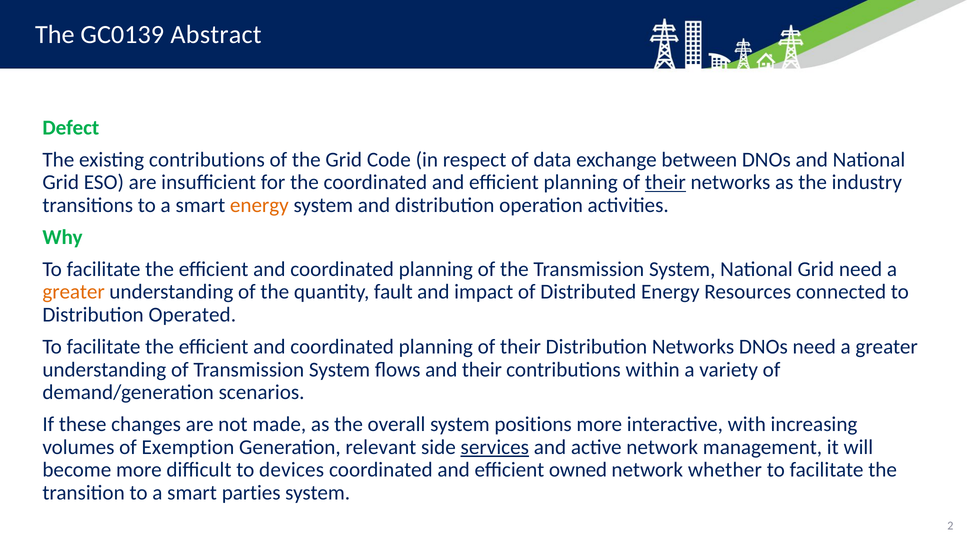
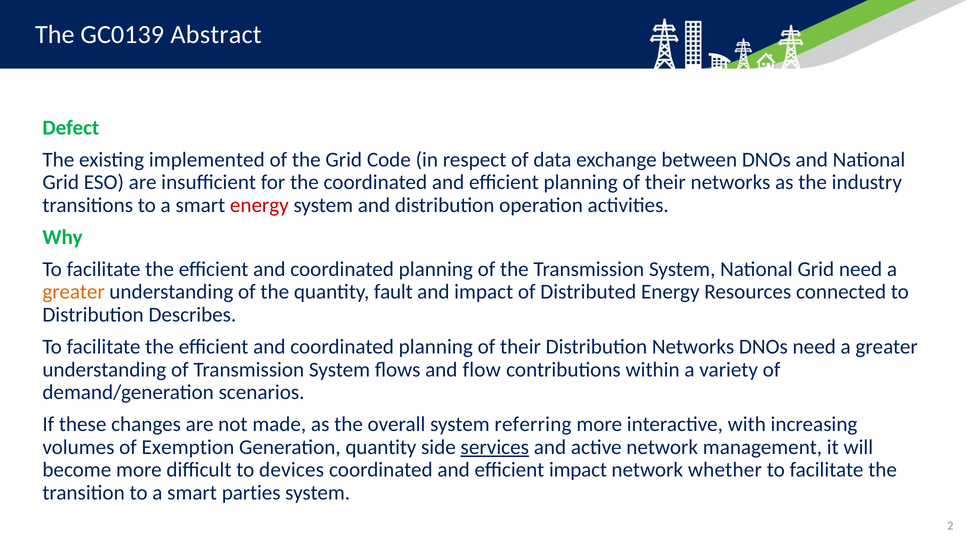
existing contributions: contributions -> implemented
their at (665, 182) underline: present -> none
energy at (259, 205) colour: orange -> red
Operated: Operated -> Describes
and their: their -> flow
positions: positions -> referring
Generation relevant: relevant -> quantity
efficient owned: owned -> impact
